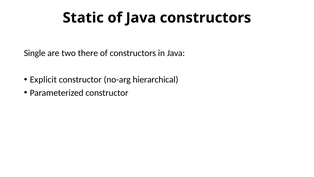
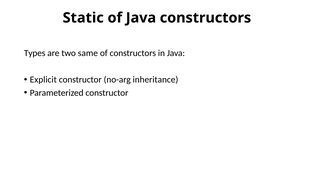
Single: Single -> Types
there: there -> same
hierarchical: hierarchical -> inheritance
